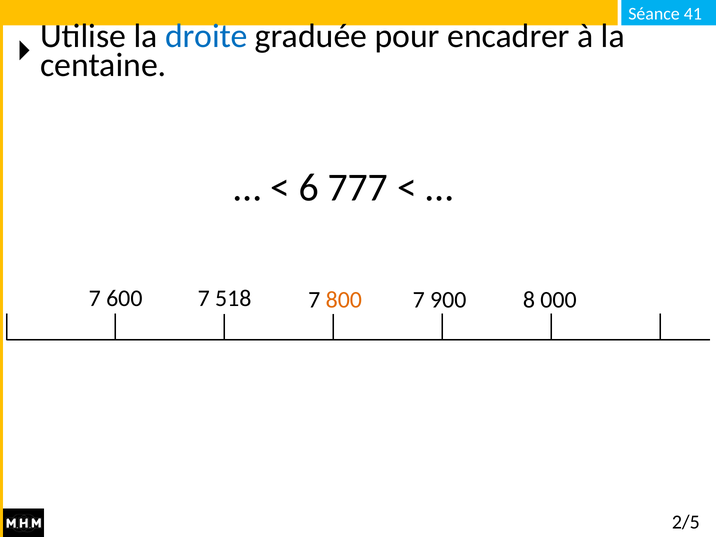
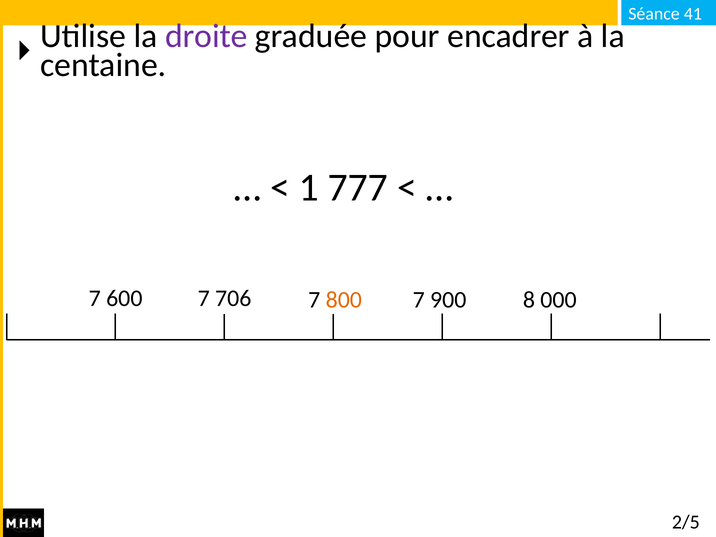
droite colour: blue -> purple
6: 6 -> 1
518: 518 -> 706
